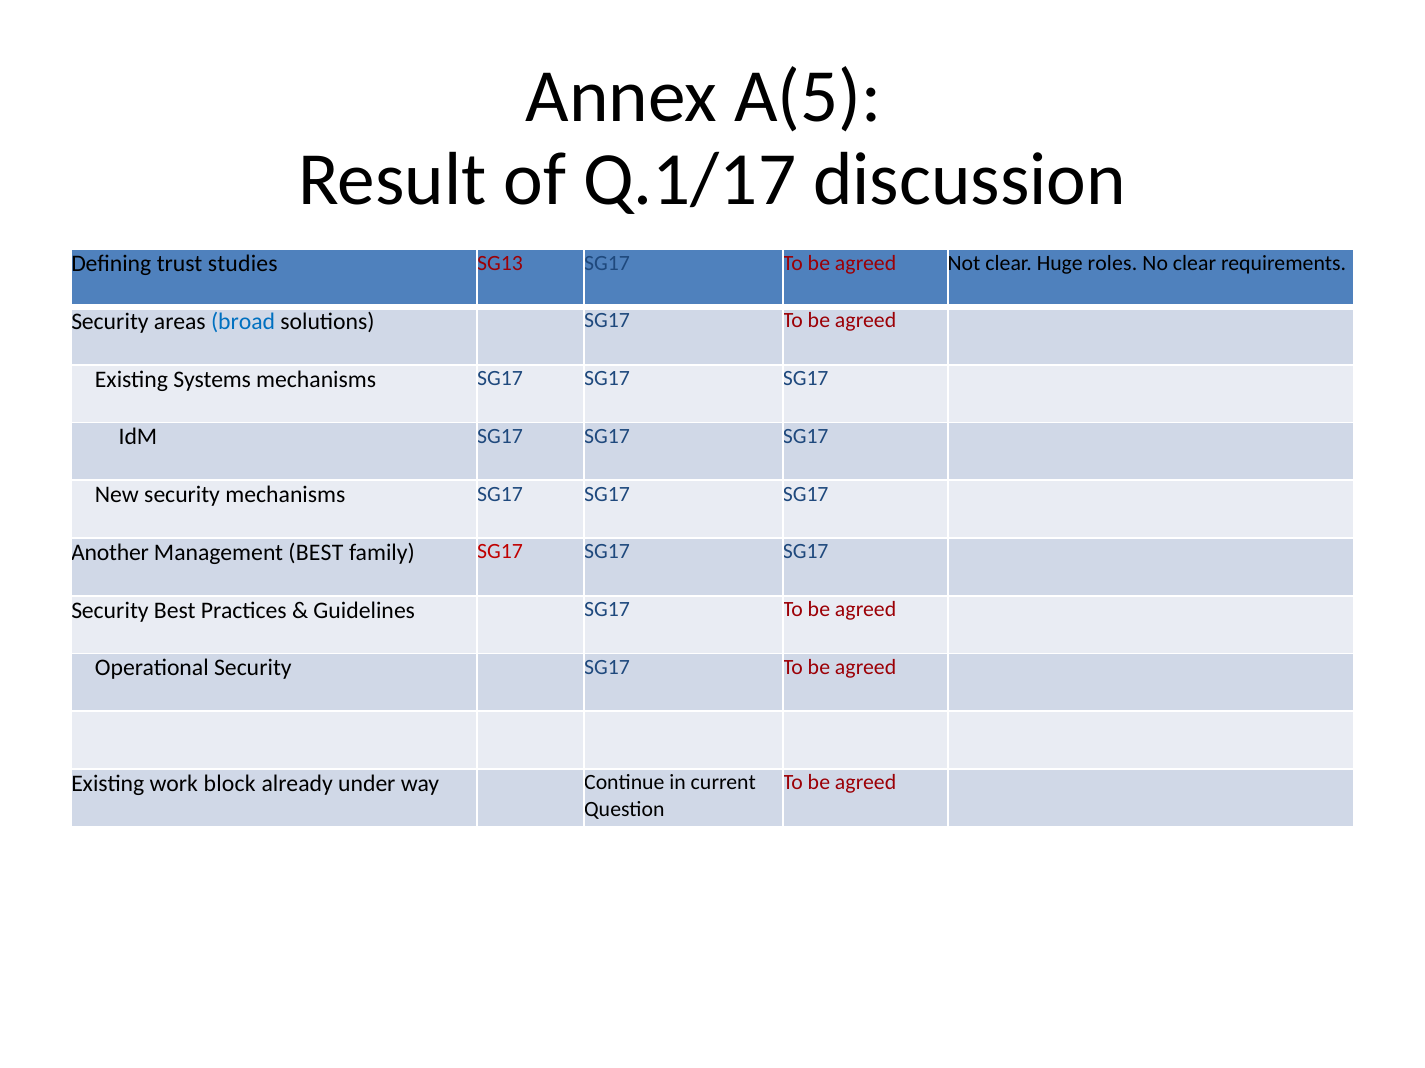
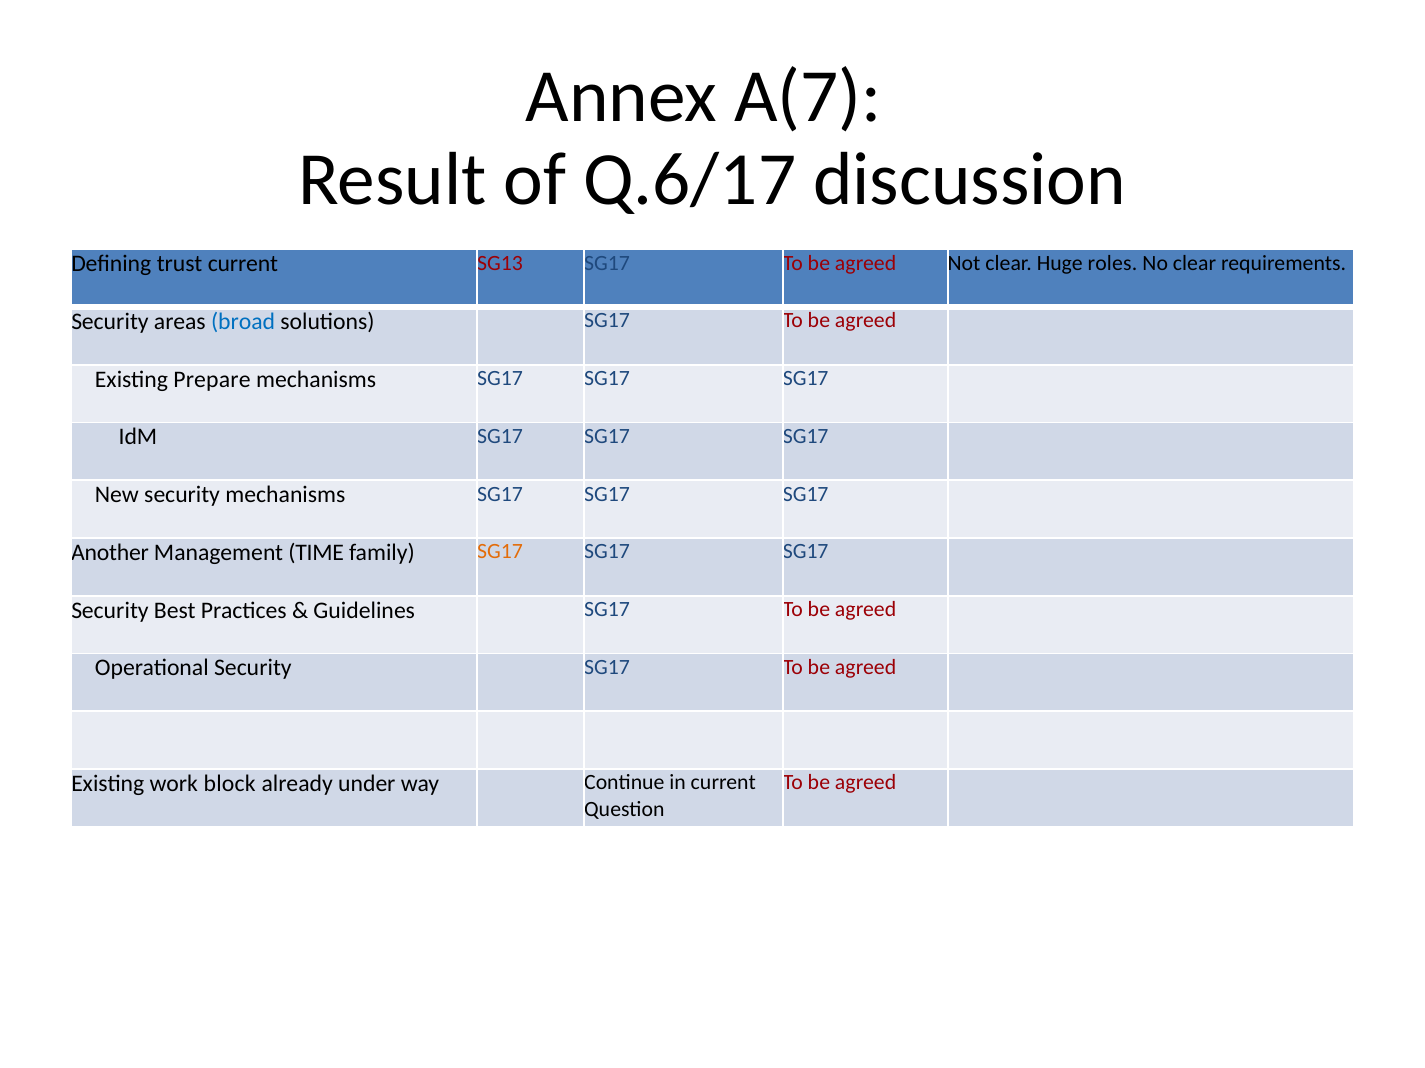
A(5: A(5 -> A(7
Q.1/17: Q.1/17 -> Q.6/17
trust studies: studies -> current
Systems: Systems -> Prepare
Management BEST: BEST -> TIME
SG17 at (500, 552) colour: red -> orange
